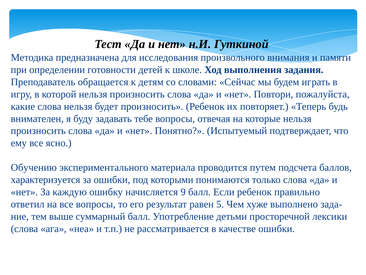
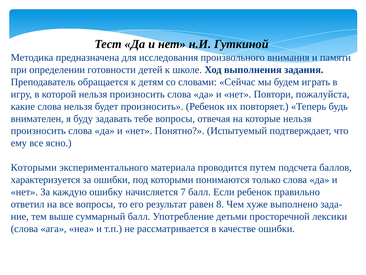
Обучению at (34, 167): Обучению -> Которыми
9: 9 -> 7
5: 5 -> 8
